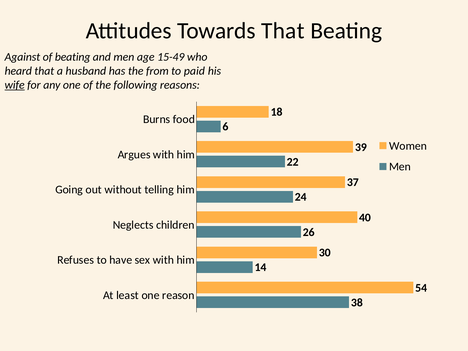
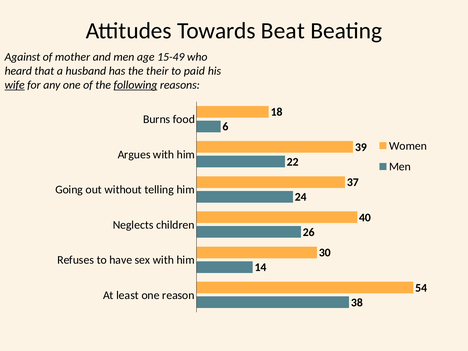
Towards That: That -> Beat
of beating: beating -> mother
from: from -> their
following underline: none -> present
